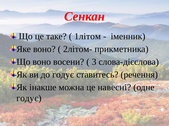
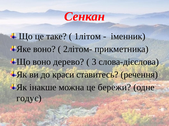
восени: восени -> дерево
до годує: годує -> краси
навесні: навесні -> бережи
